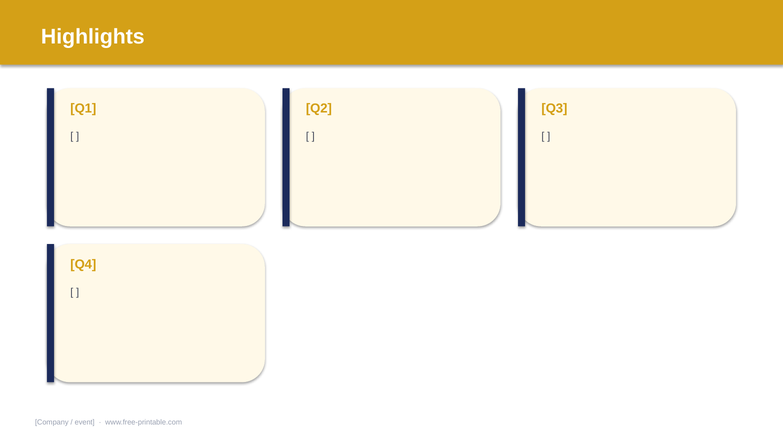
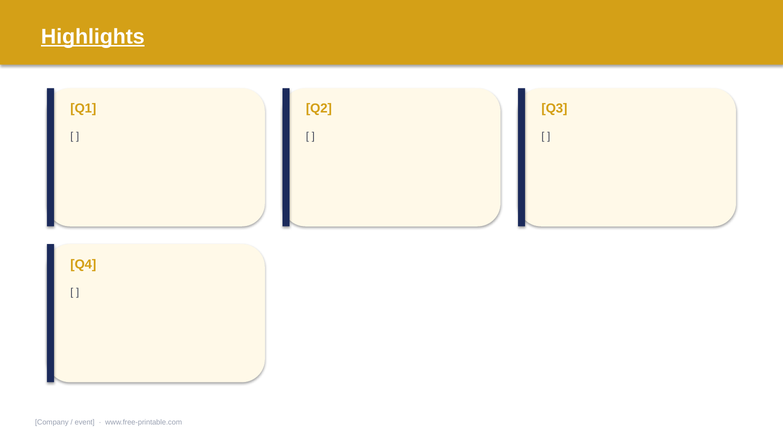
Highlights underline: none -> present
